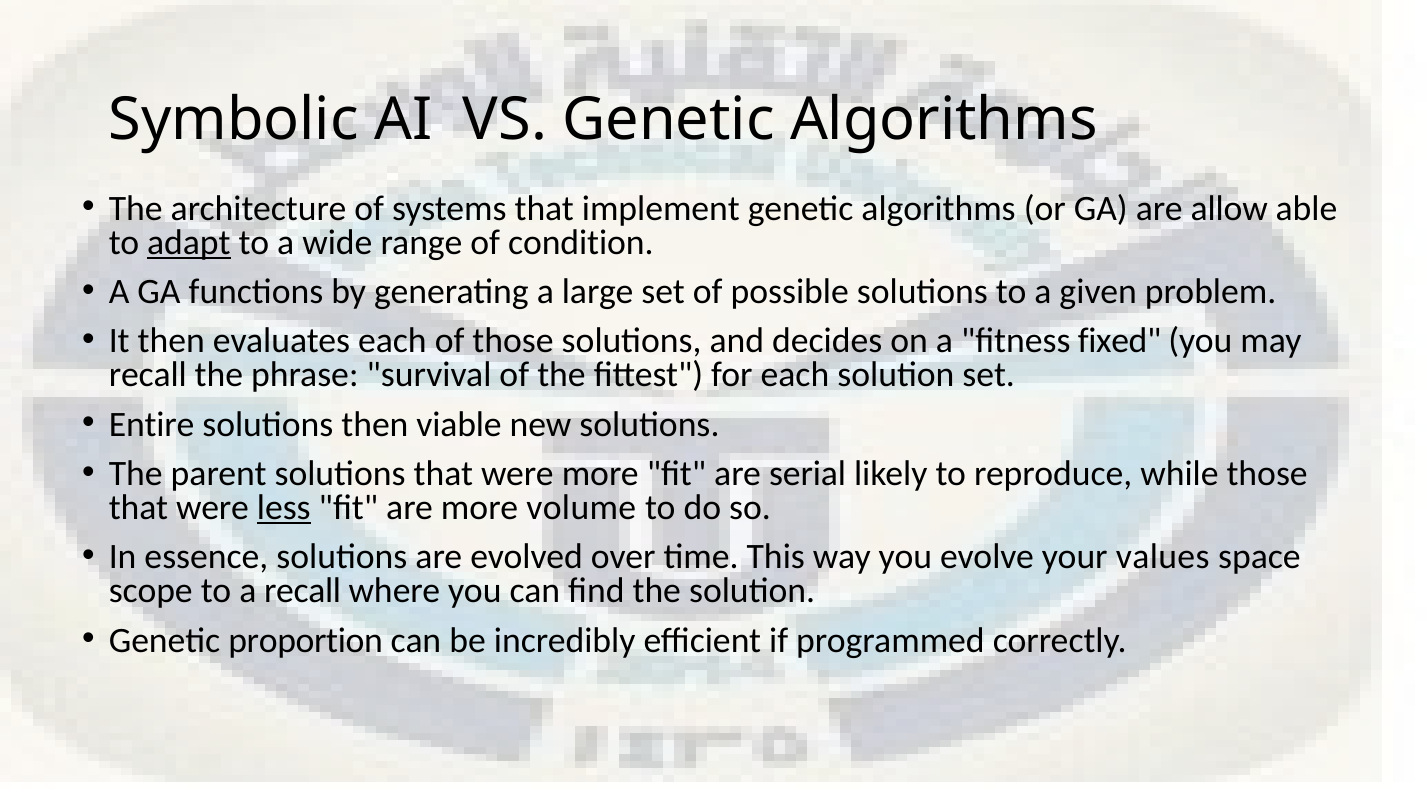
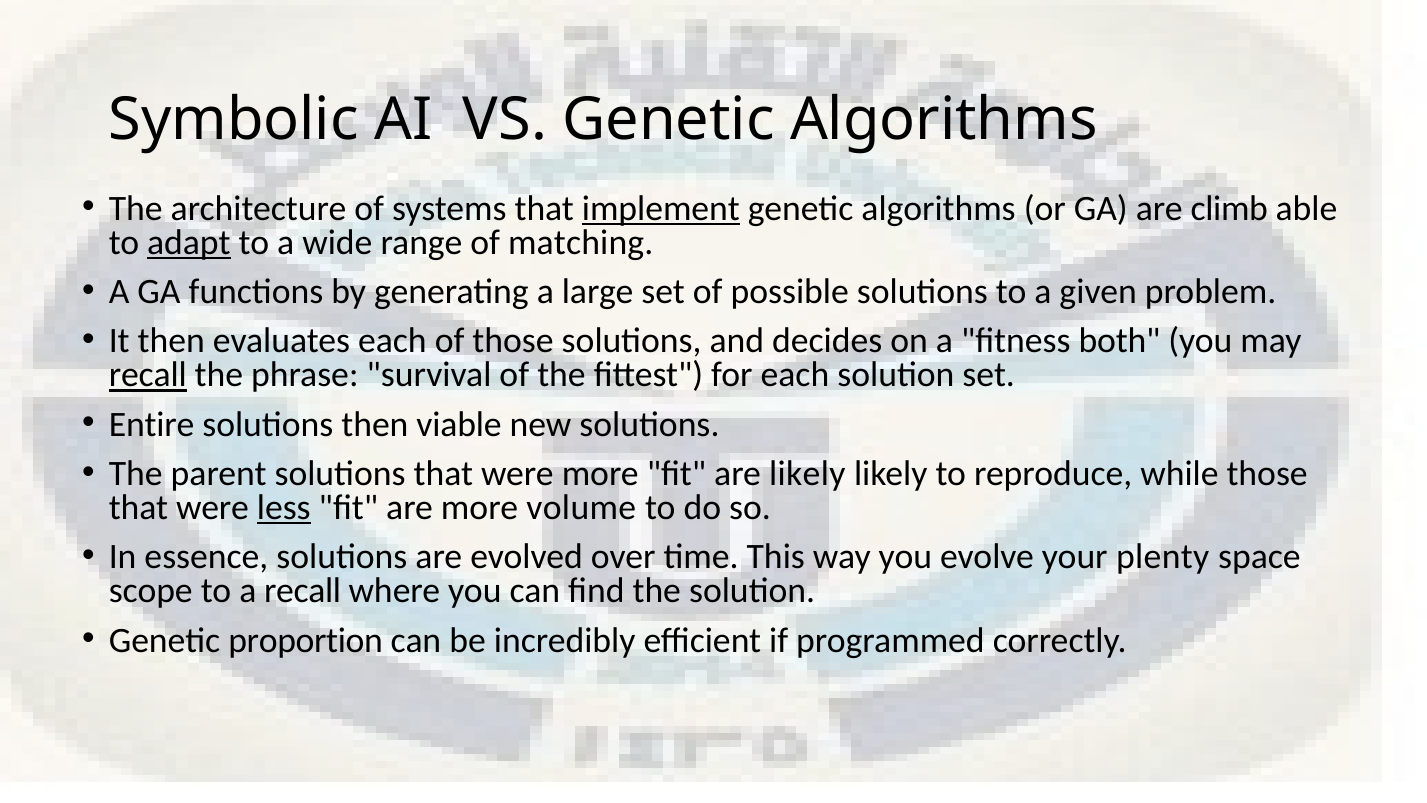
implement underline: none -> present
allow: allow -> climb
condition: condition -> matching
fixed: fixed -> both
recall at (148, 375) underline: none -> present
are serial: serial -> likely
values: values -> plenty
